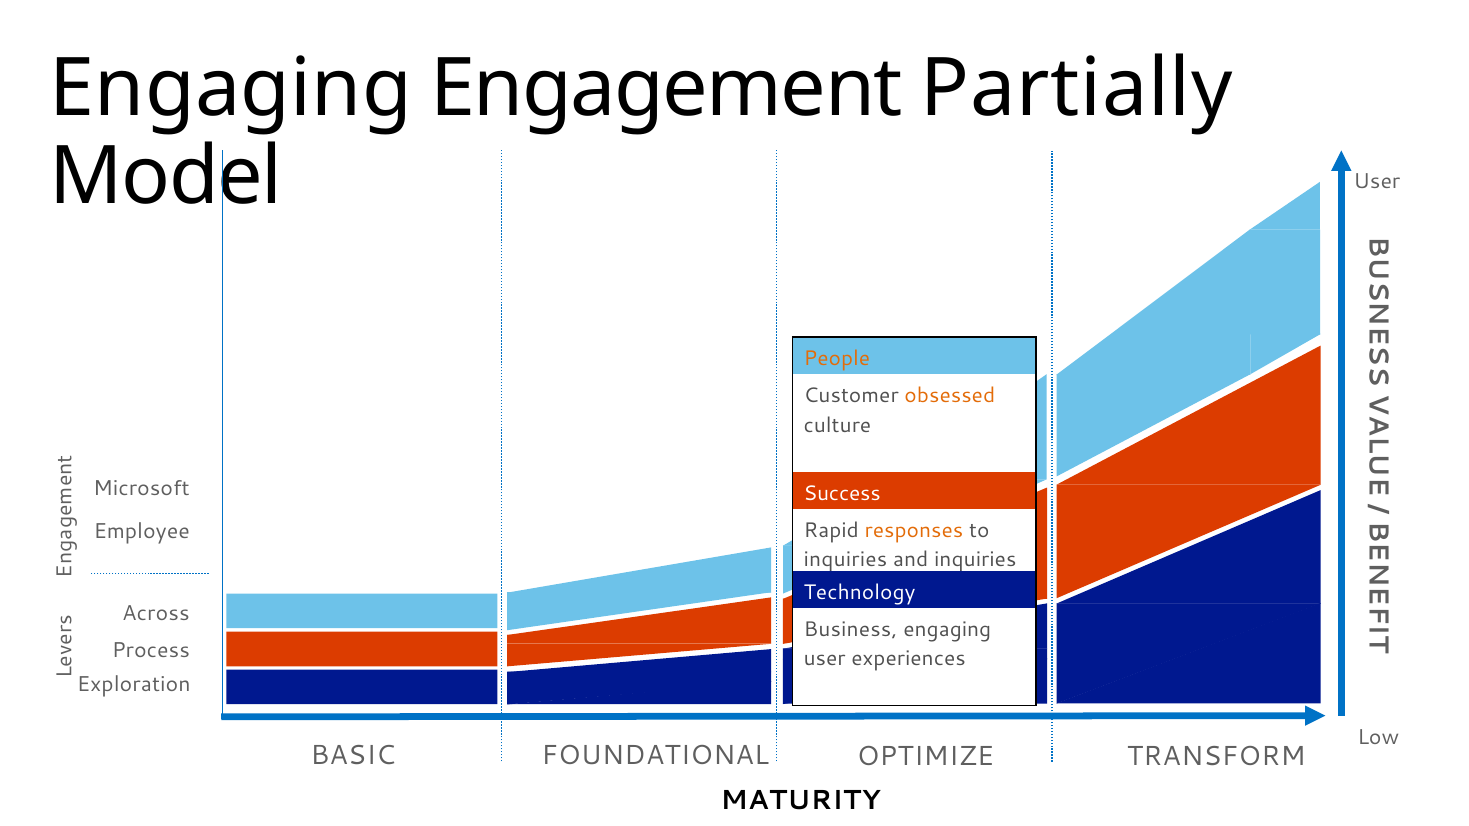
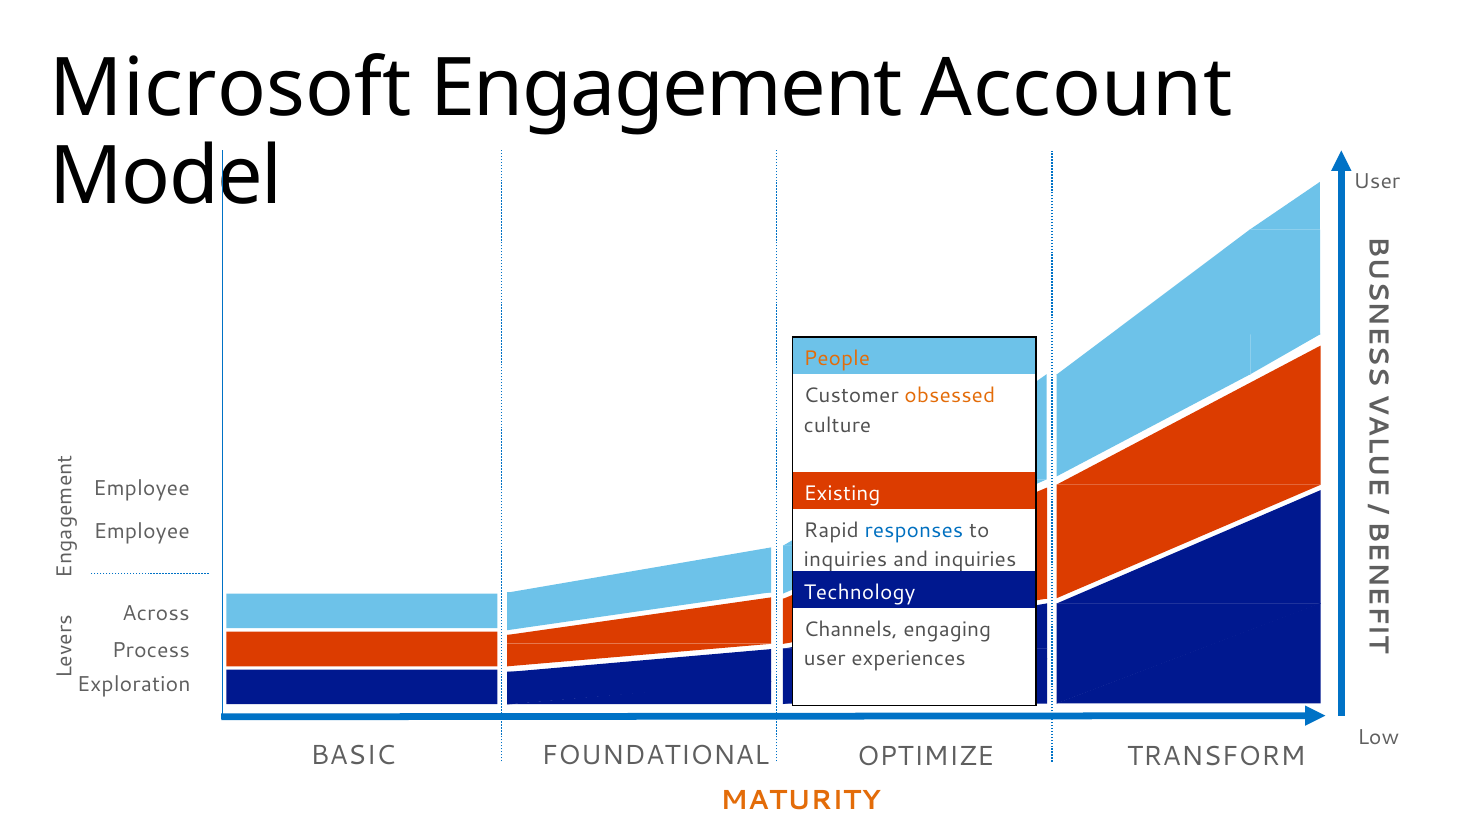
Engaging at (231, 89): Engaging -> Microsoft
Partially: Partially -> Account
Microsoft at (141, 489): Microsoft -> Employee
Success: Success -> Existing
responses colour: orange -> blue
Business: Business -> Channels
MATURITY colour: black -> orange
